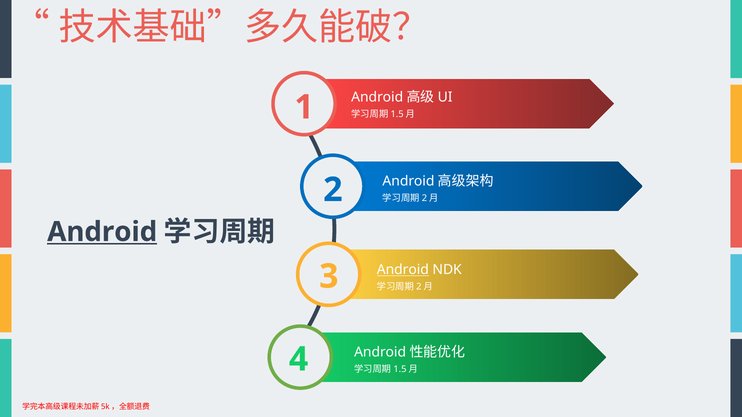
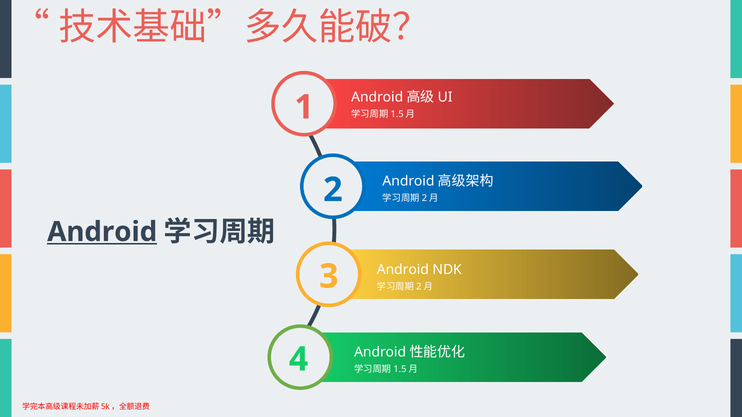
Android at (403, 270) underline: present -> none
